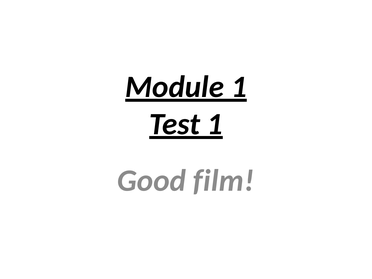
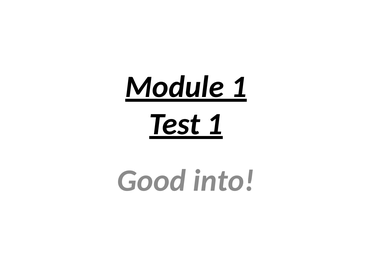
film: film -> into
